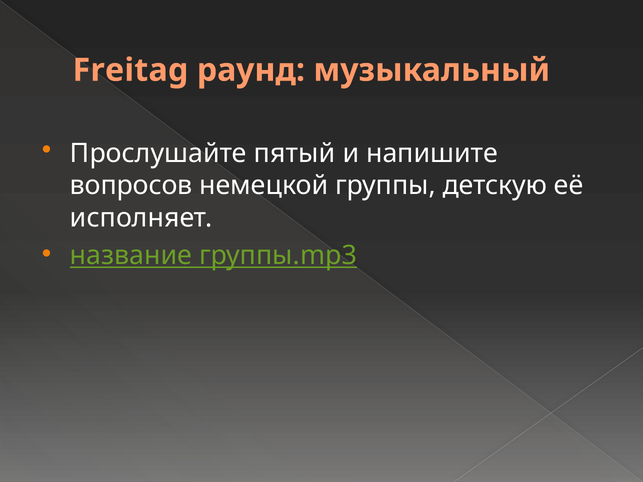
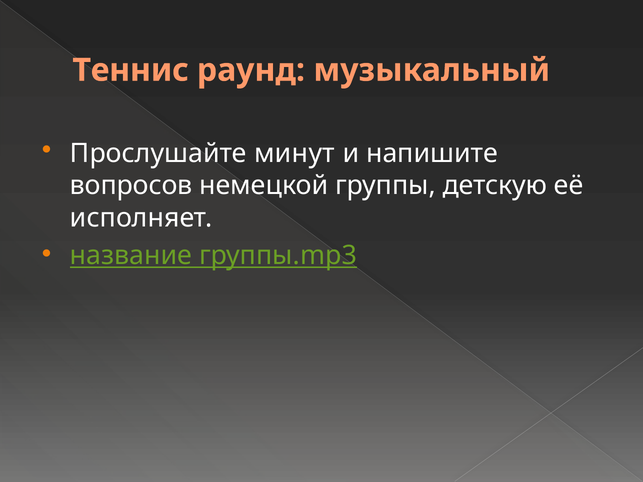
Freitag: Freitag -> Теннис
пятый: пятый -> минут
